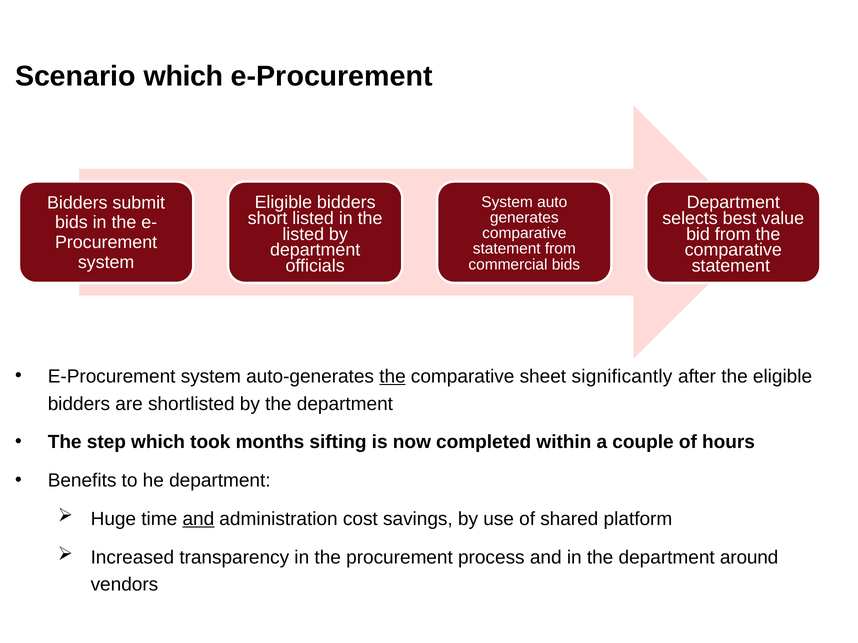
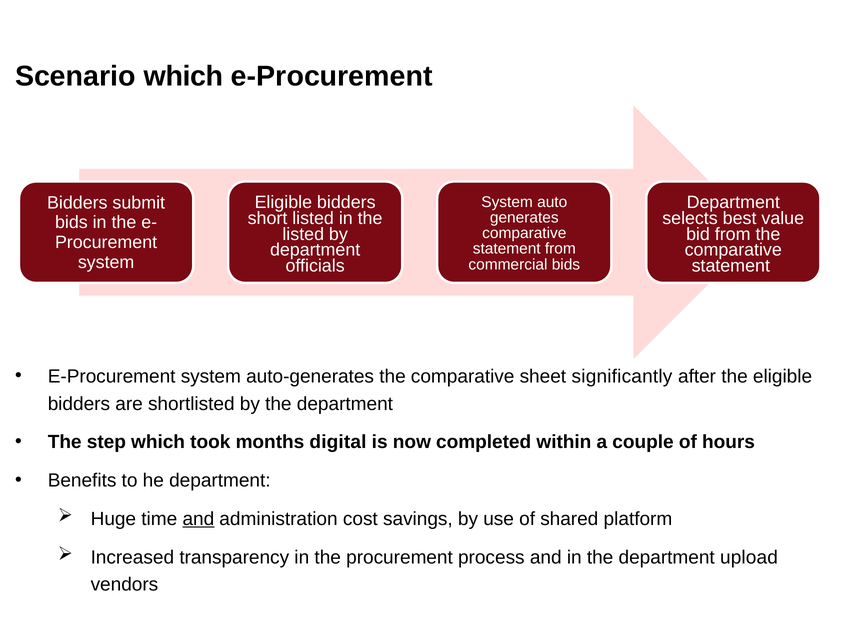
the at (393, 377) underline: present -> none
sifting: sifting -> digital
around: around -> upload
